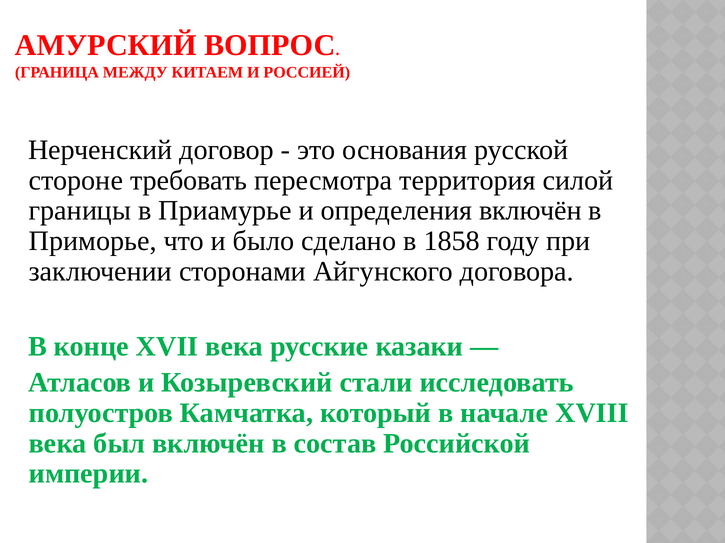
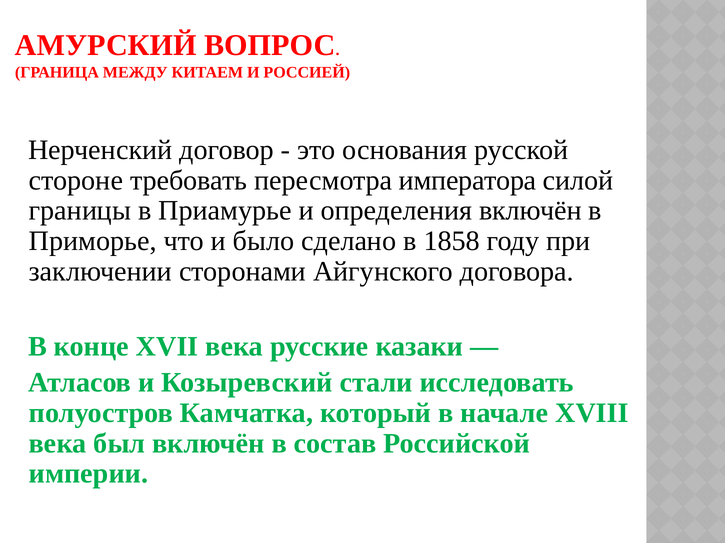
территория: территория -> императора
